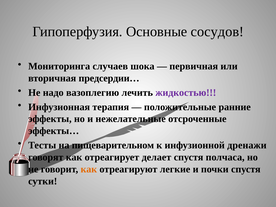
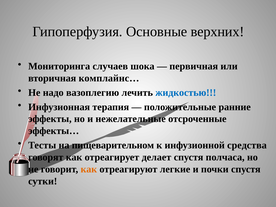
сосудов: сосудов -> верхних
предсердии…: предсердии… -> комплайнс…
жидкостью colour: purple -> blue
дренажи: дренажи -> средства
